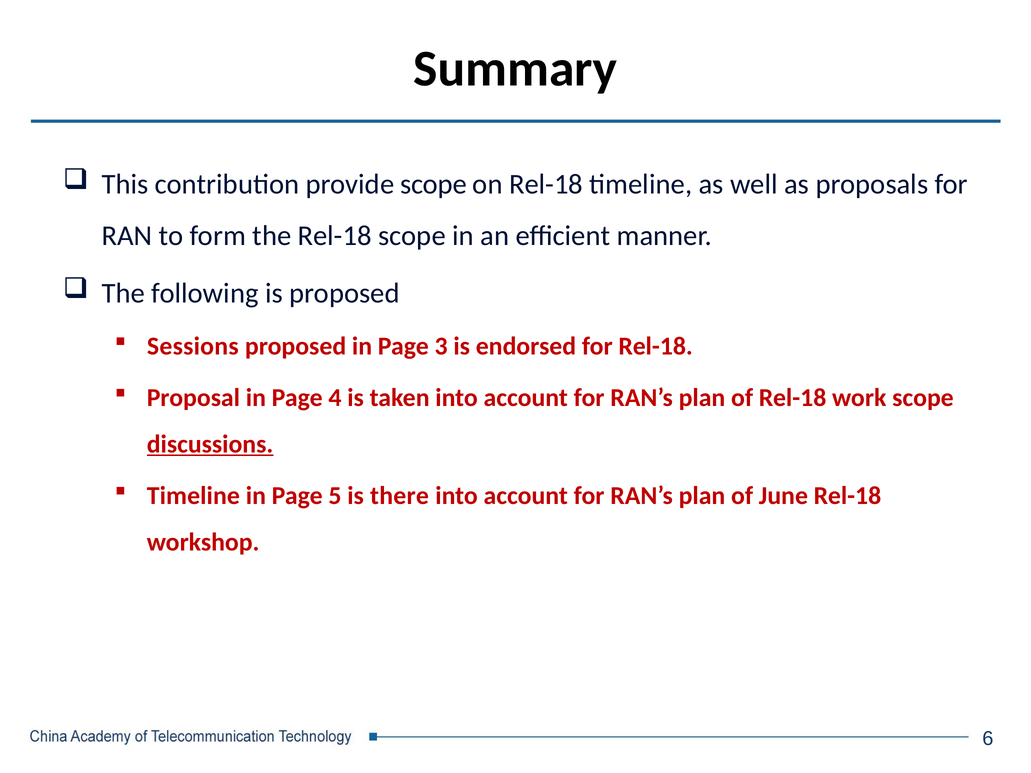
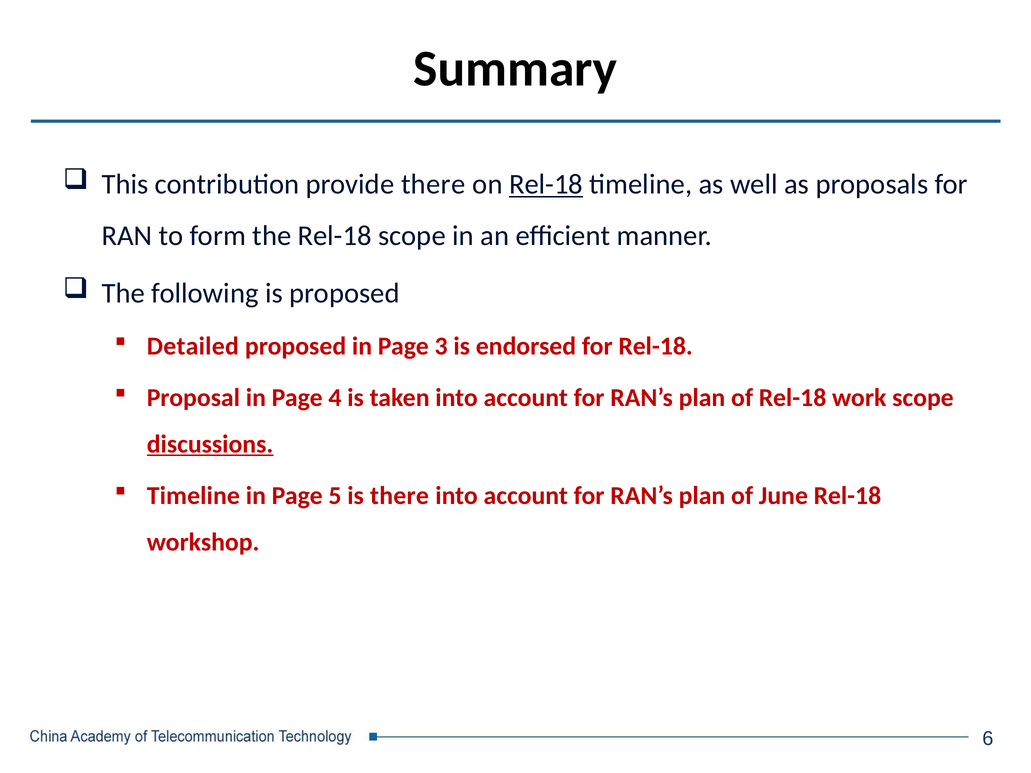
provide scope: scope -> there
Rel-18 at (546, 185) underline: none -> present
Sessions: Sessions -> Detailed
